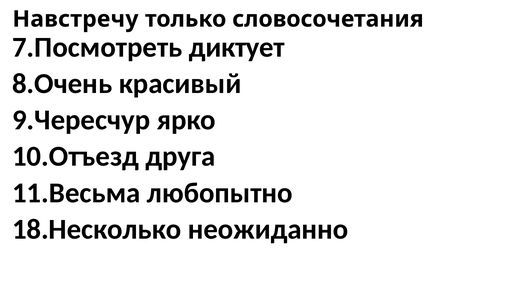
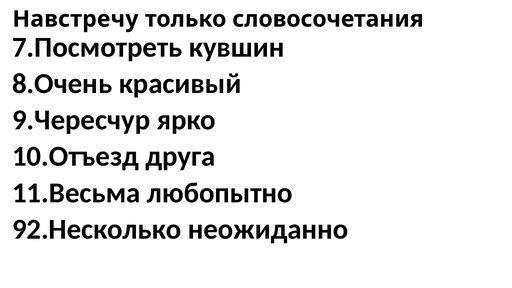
диктует: диктует -> кувшин
18.Несколько: 18.Несколько -> 92.Несколько
